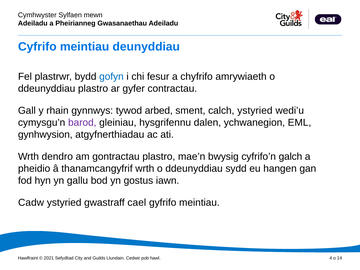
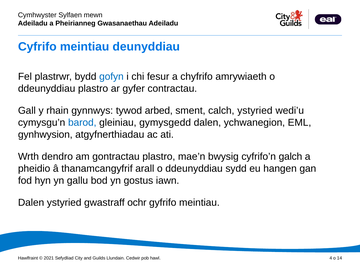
barod colour: purple -> blue
hysgrifennu: hysgrifennu -> gymysgedd
thanamcangyfrif wrth: wrth -> arall
Cadw at (31, 203): Cadw -> Dalen
cael: cael -> ochr
